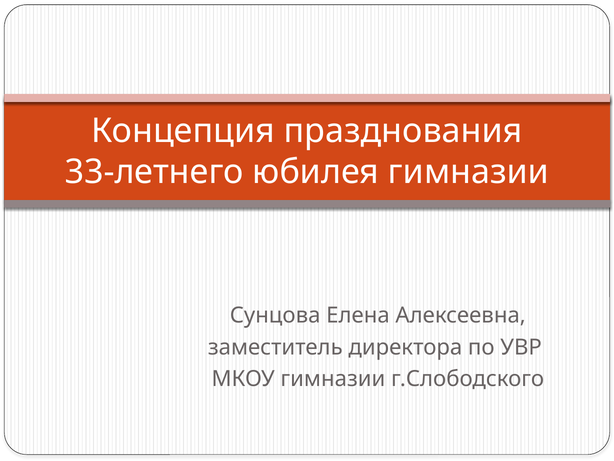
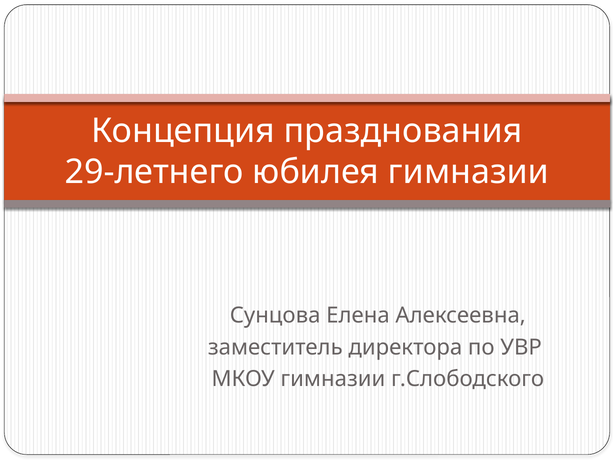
33-летнего: 33-летнего -> 29-летнего
